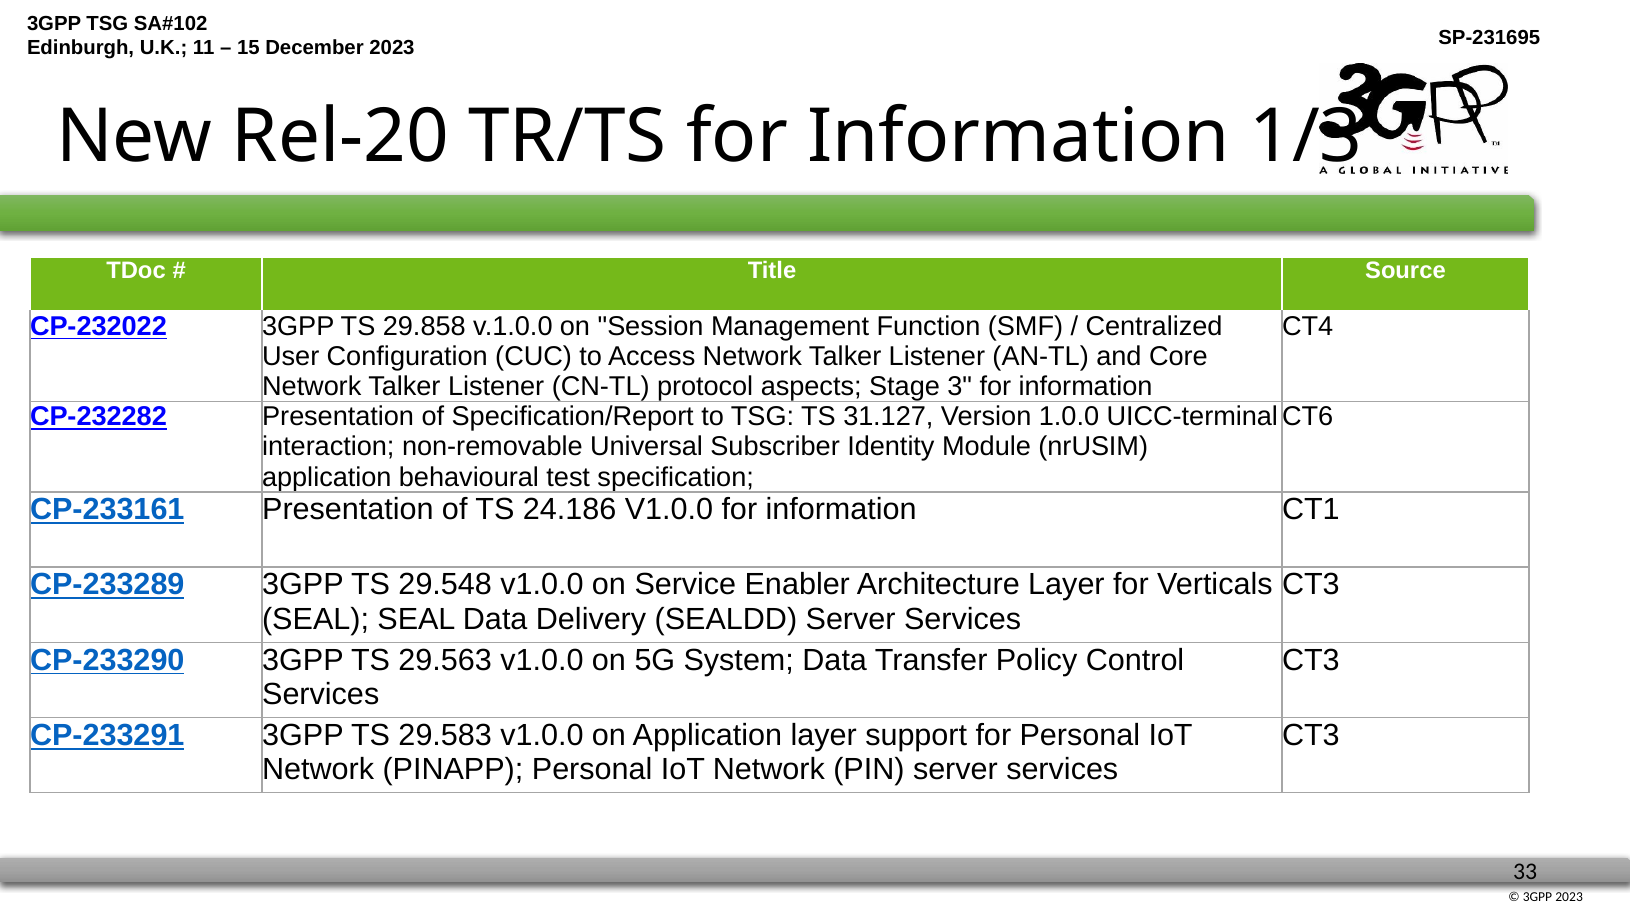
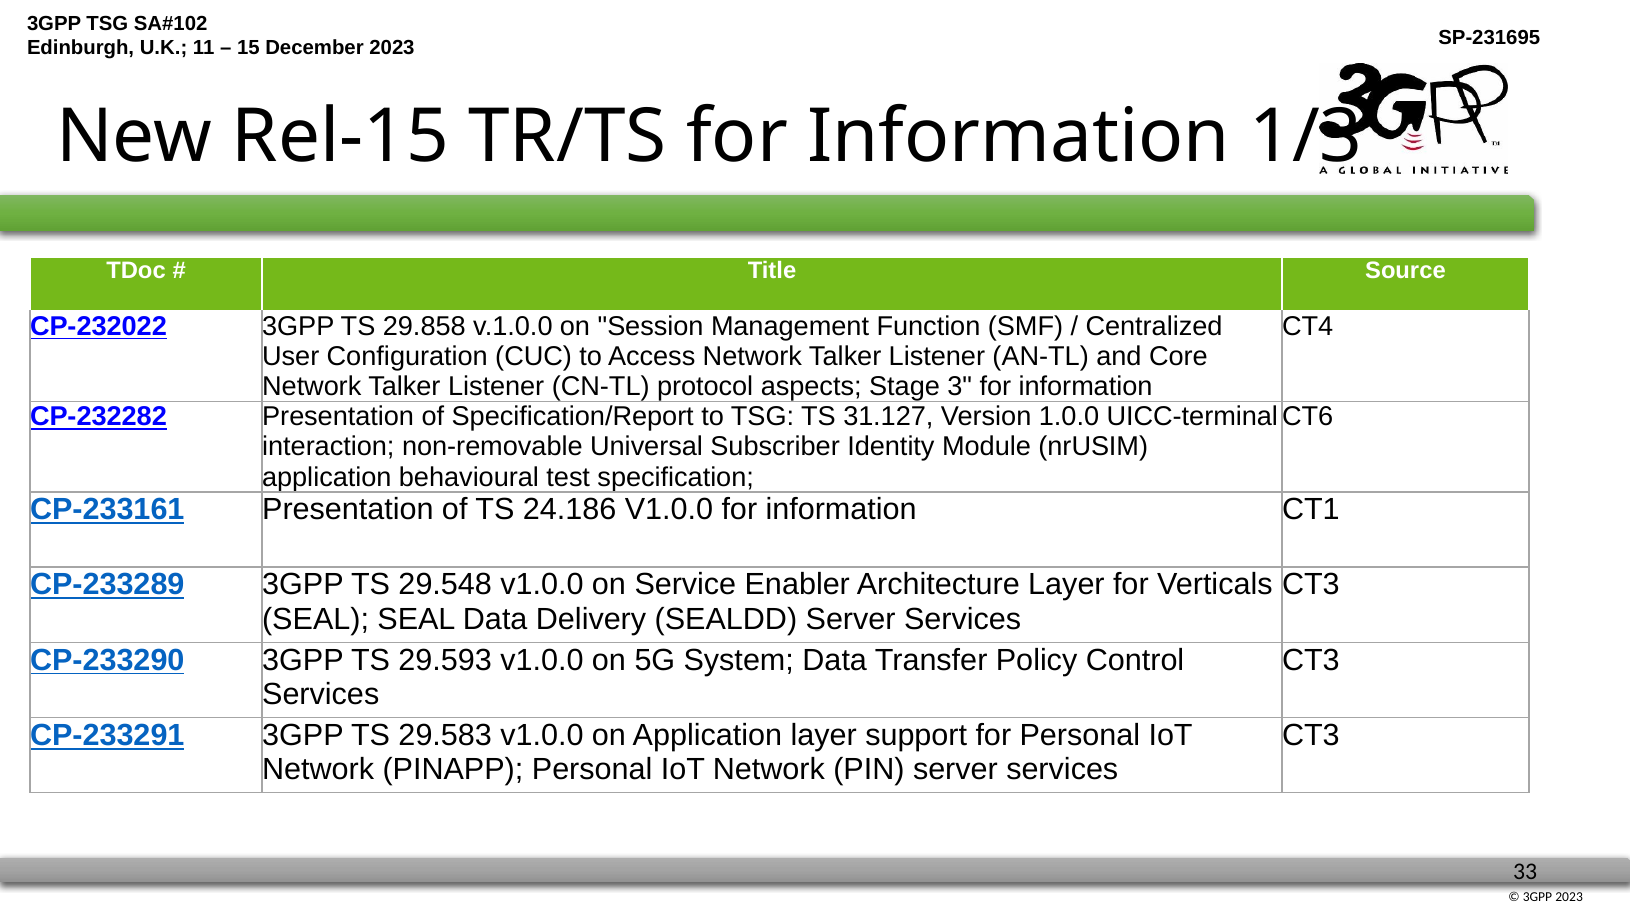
Rel-20: Rel-20 -> Rel-15
29.563: 29.563 -> 29.593
